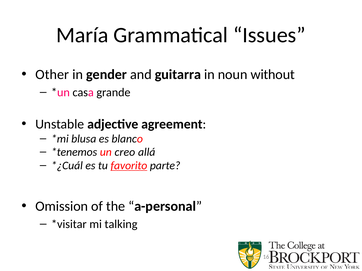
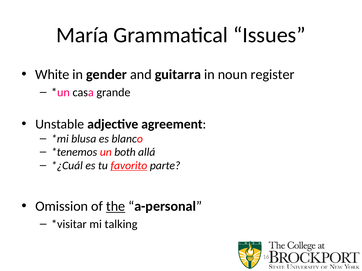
Other: Other -> White
without: without -> register
creo: creo -> both
the underline: none -> present
